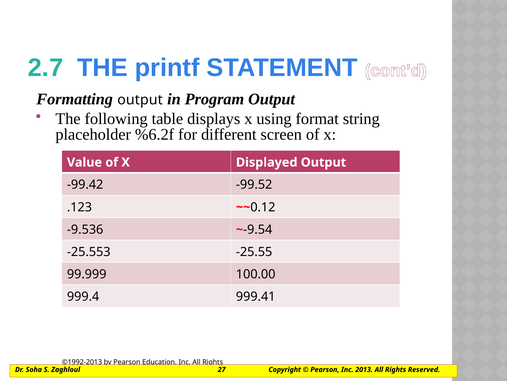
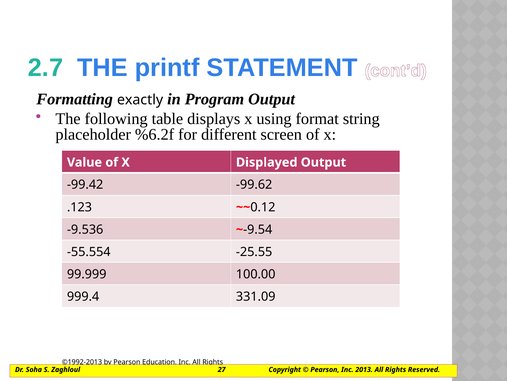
Formatting output: output -> exactly
-99.52: -99.52 -> -99.62
-25.553: -25.553 -> -55.554
999.41: 999.41 -> 331.09
